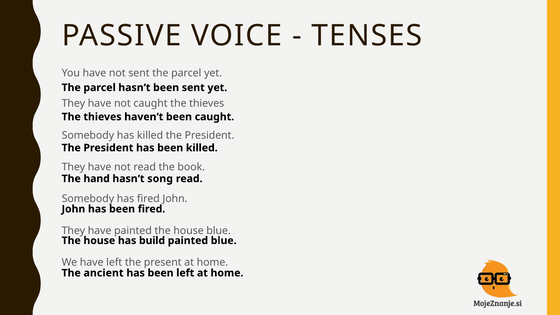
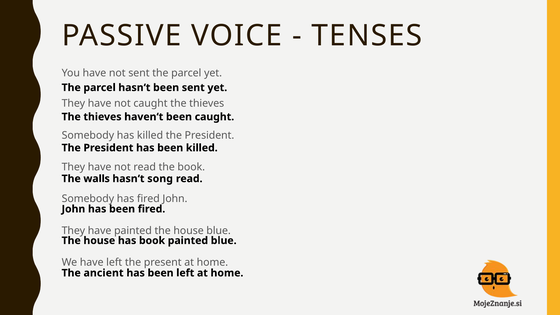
hand: hand -> walls
has build: build -> book
